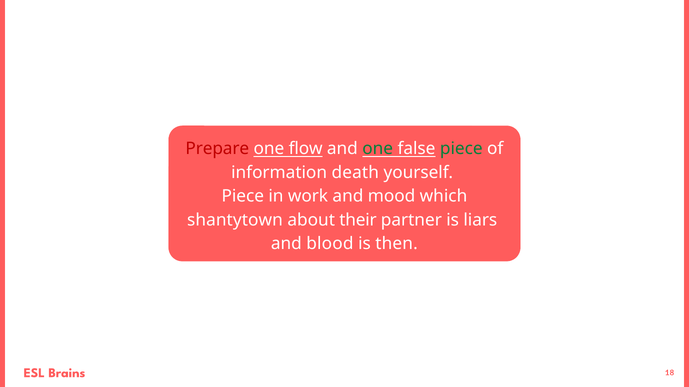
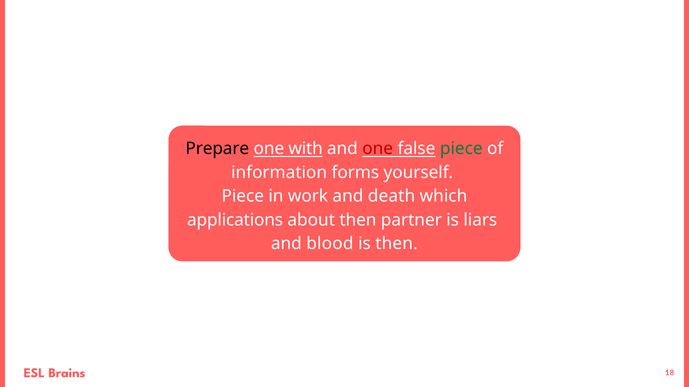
Prepare colour: red -> black
flow: flow -> with
one at (378, 149) colour: green -> red
death: death -> forms
mood: mood -> death
shantytown: shantytown -> applications
about their: their -> then
